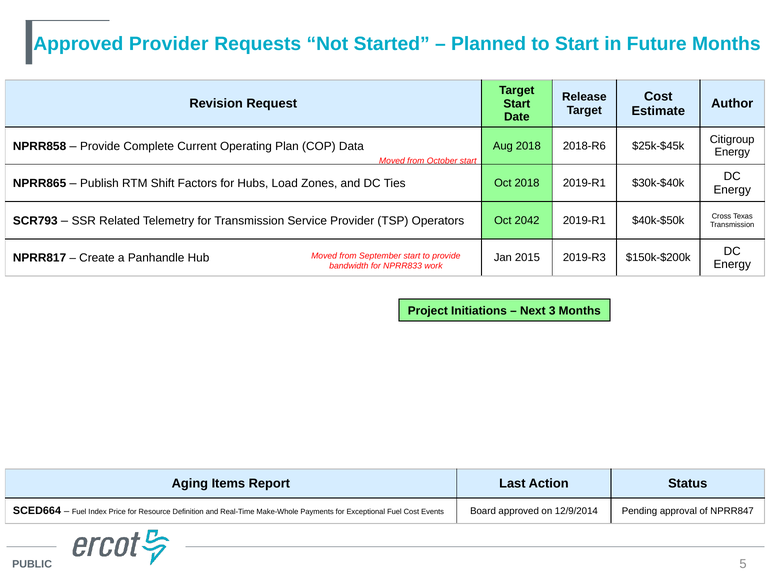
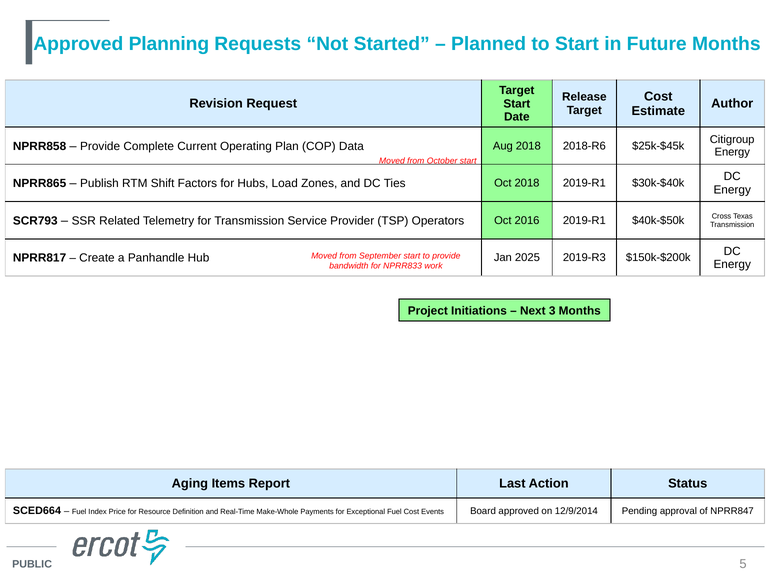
Approved Provider: Provider -> Planning
2042: 2042 -> 2016
2015: 2015 -> 2025
